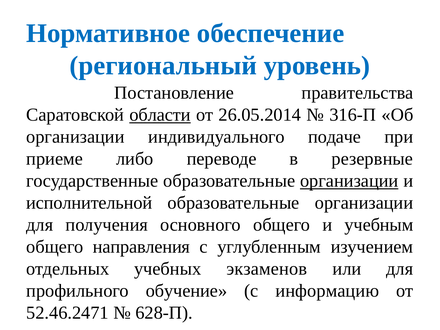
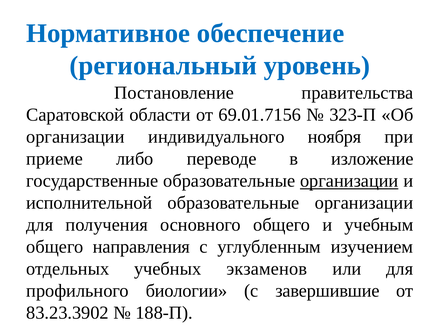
области underline: present -> none
26.05.2014: 26.05.2014 -> 69.01.7156
316-П: 316-П -> 323-П
подаче: подаче -> ноября
резервные: резервные -> изложение
обучение: обучение -> биологии
информацию: информацию -> завершившие
52.46.2471: 52.46.2471 -> 83.23.3902
628-П: 628-П -> 188-П
